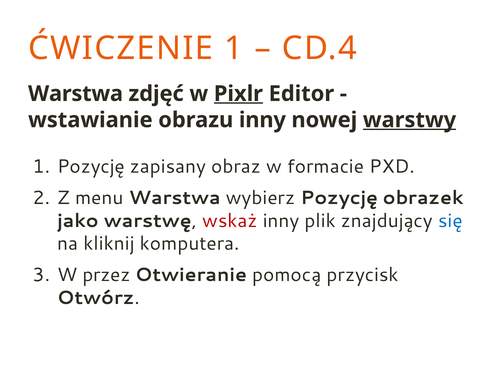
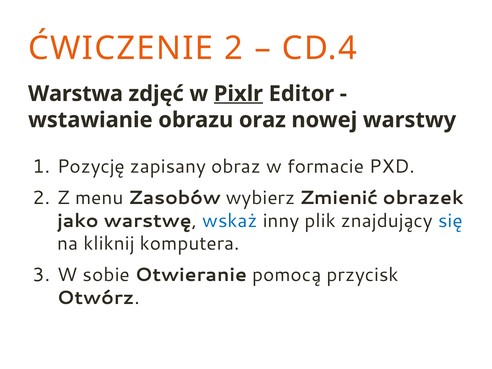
ĆWICZENIE 1: 1 -> 2
obrazu inny: inny -> oraz
warstwy underline: present -> none
menu Warstwa: Warstwa -> Zasobów
wybierz Pozycję: Pozycję -> Zmienić
wskaż colour: red -> blue
przez: przez -> sobie
